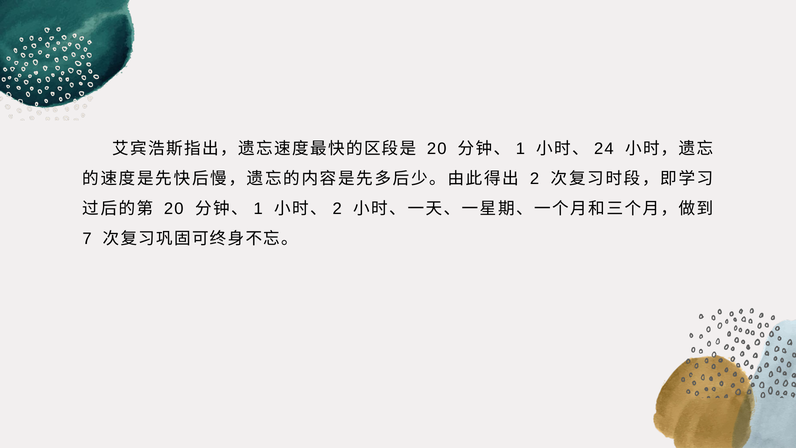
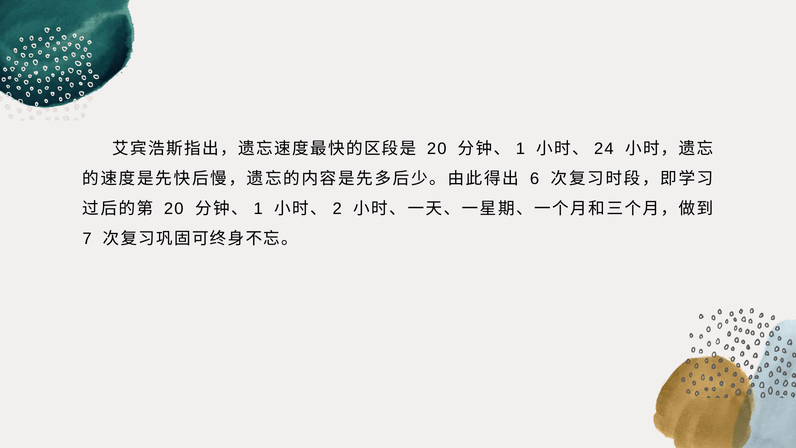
2 at (535, 179): 2 -> 6
